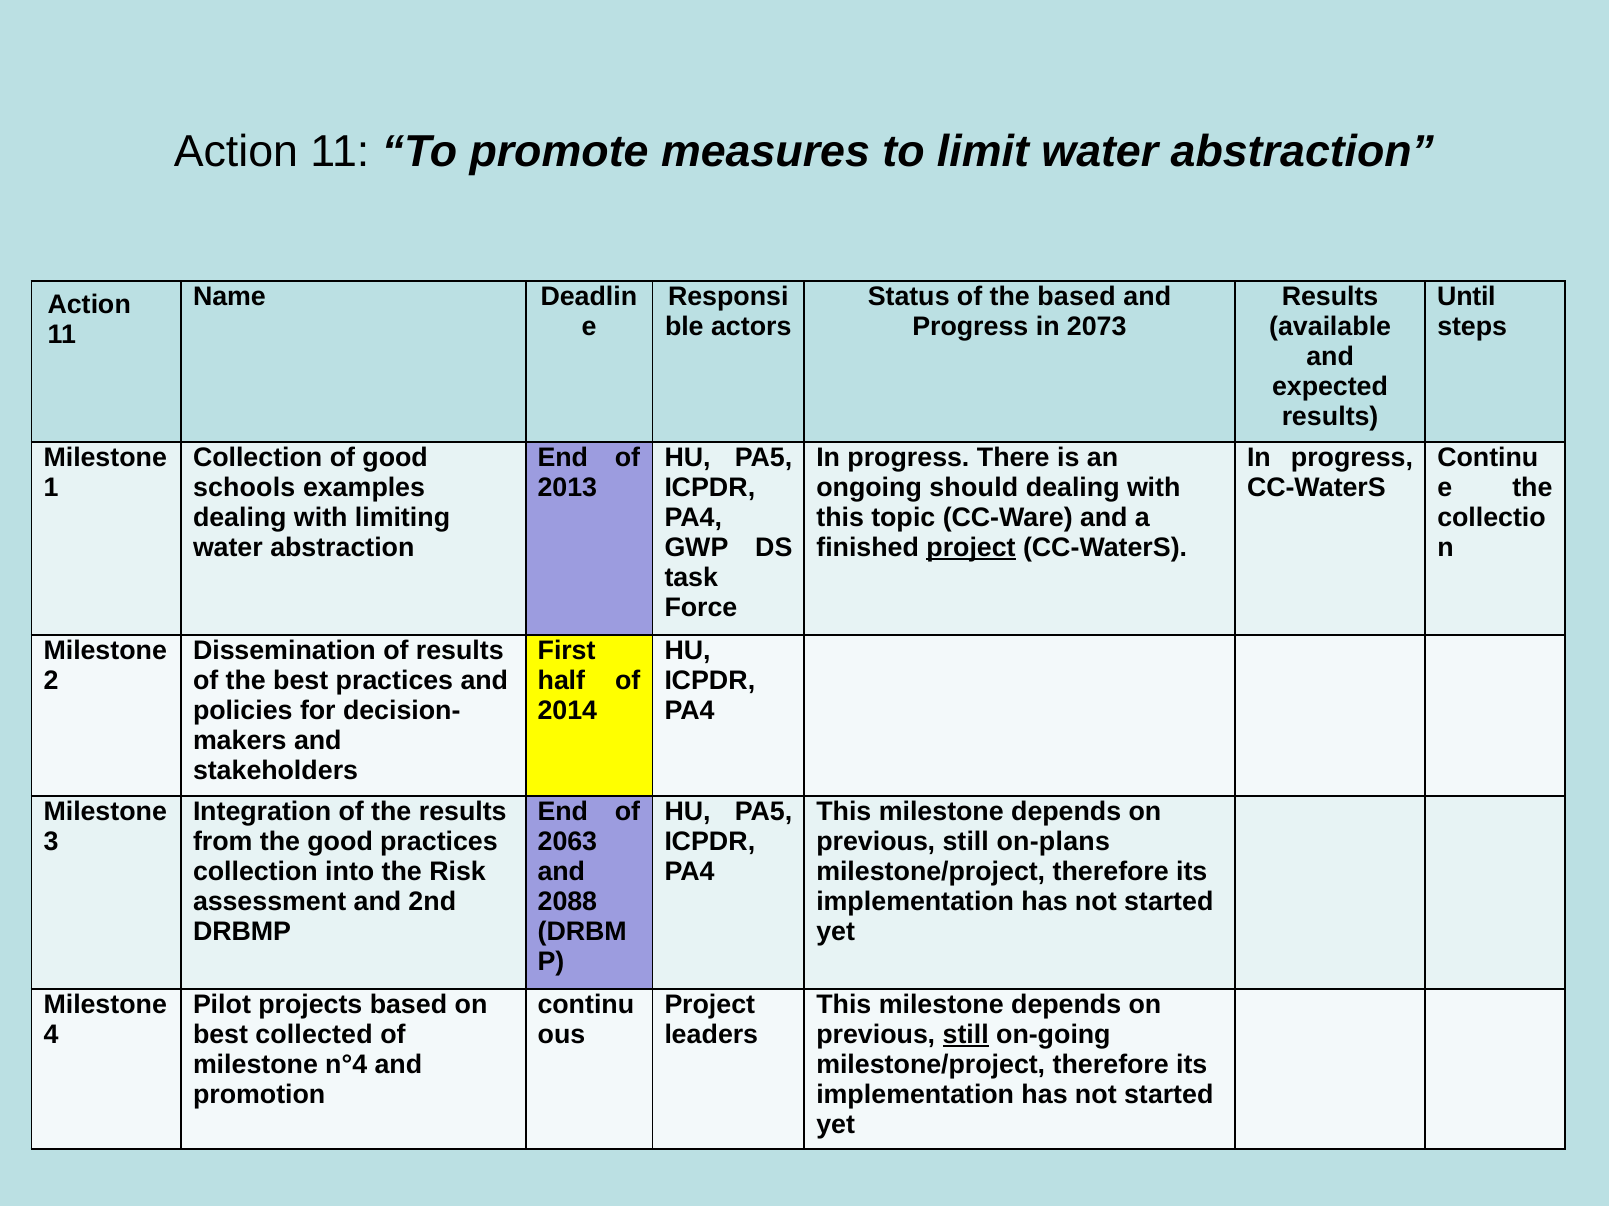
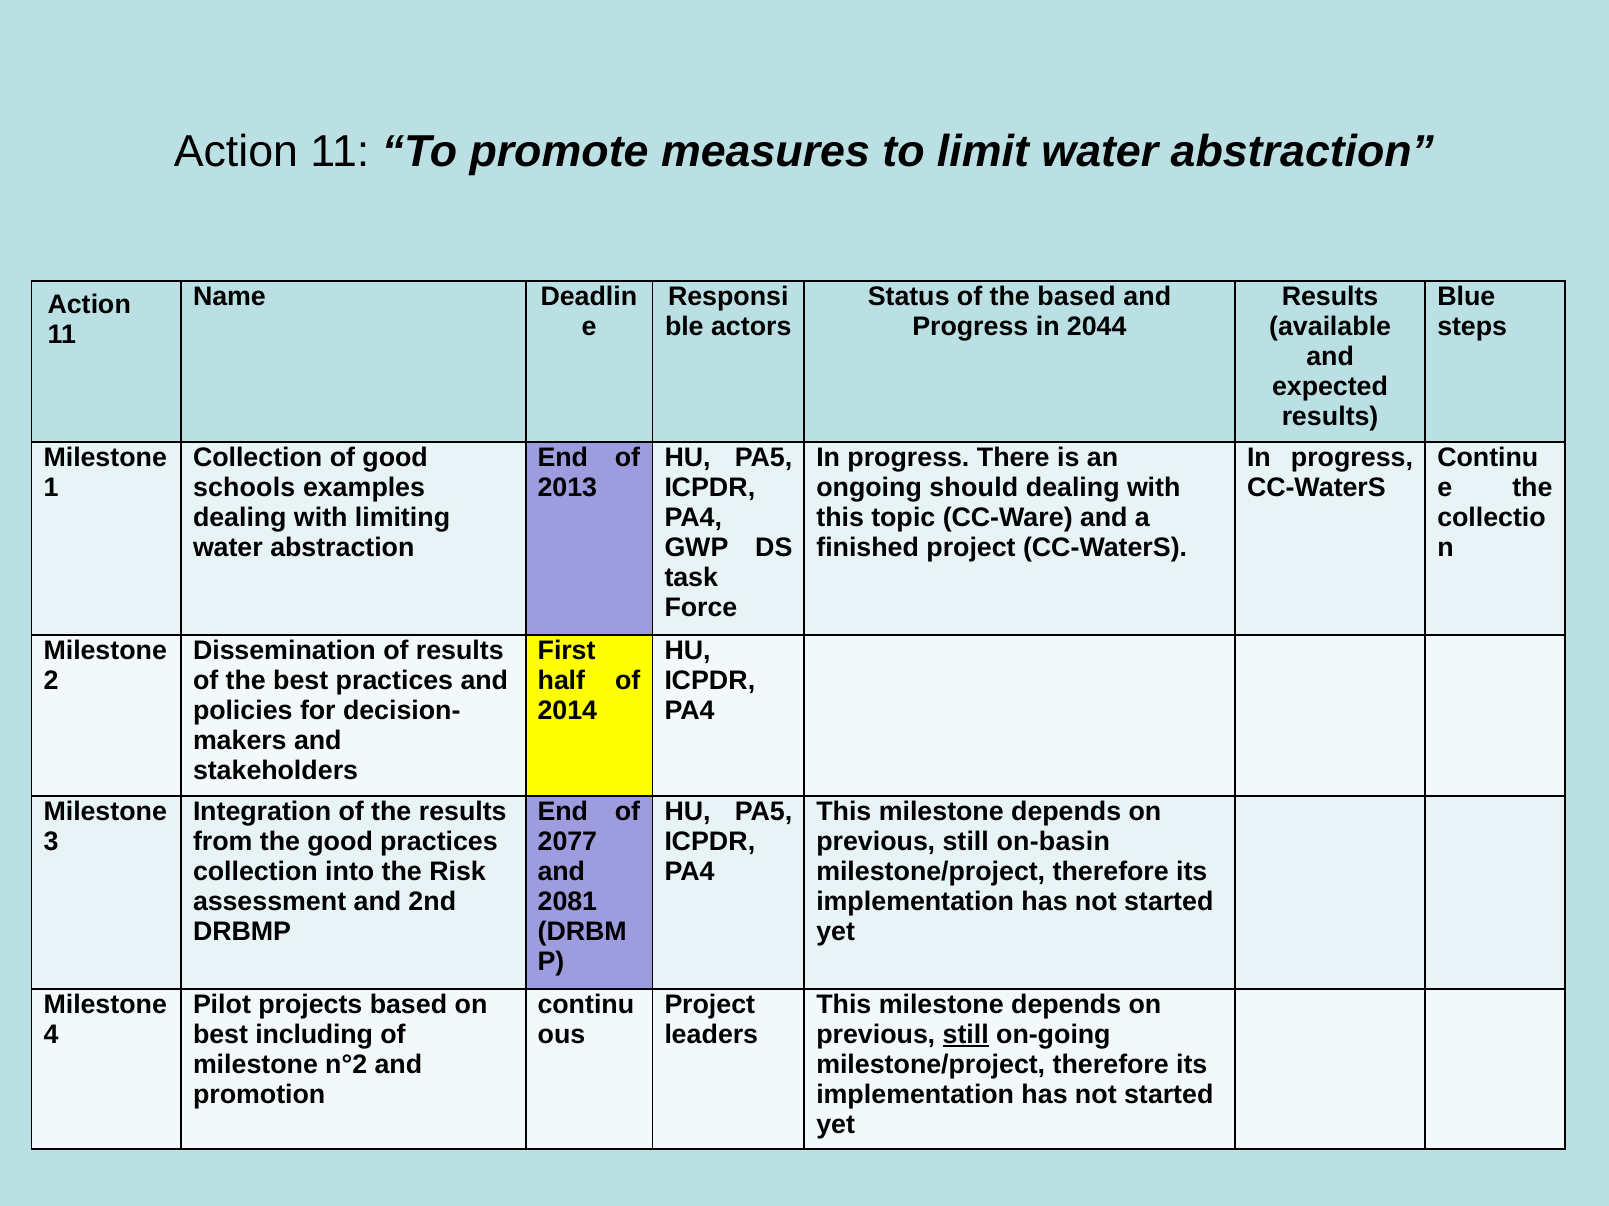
Until: Until -> Blue
2073: 2073 -> 2044
project at (971, 548) underline: present -> none
2063: 2063 -> 2077
on-plans: on-plans -> on-basin
2088: 2088 -> 2081
collected: collected -> including
n°4: n°4 -> n°2
